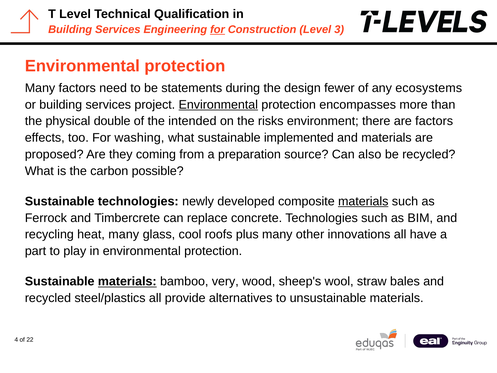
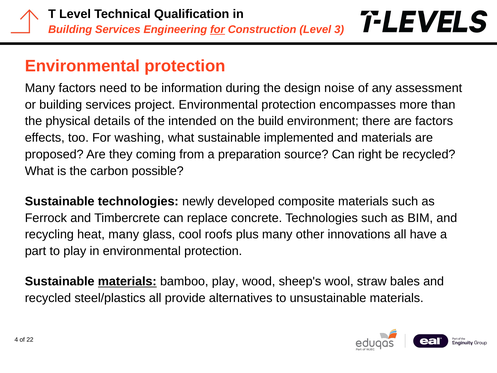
statements: statements -> information
fewer: fewer -> noise
ecosystems: ecosystems -> assessment
Environmental at (218, 105) underline: present -> none
double: double -> details
risks: risks -> build
also: also -> right
materials at (363, 201) underline: present -> none
bamboo very: very -> play
